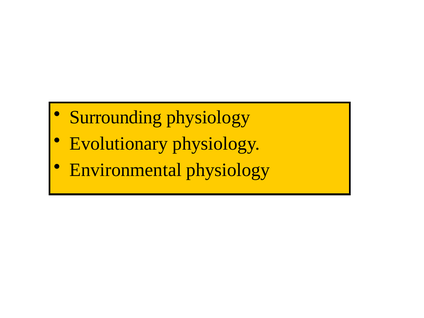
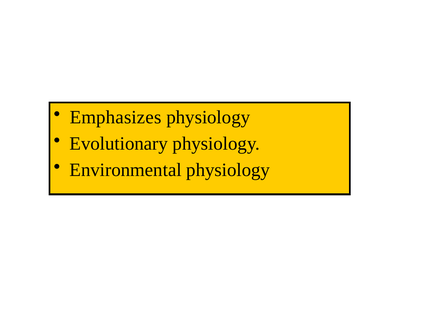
Surrounding: Surrounding -> Emphasizes
